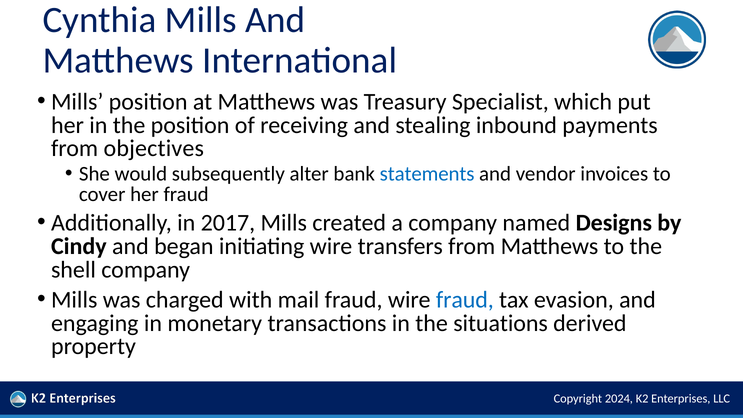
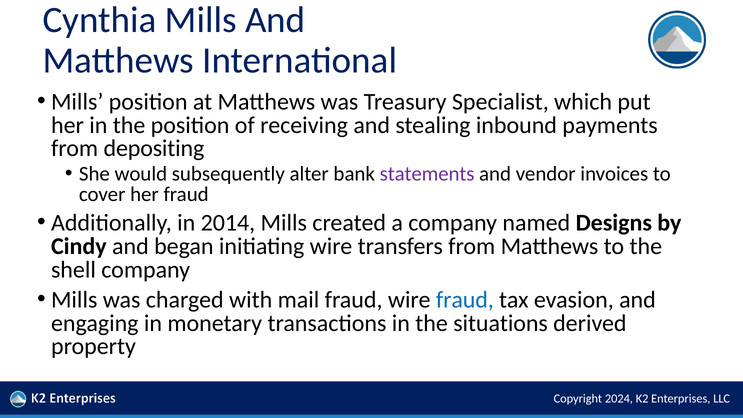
objectives: objectives -> depositing
statements colour: blue -> purple
2017: 2017 -> 2014
